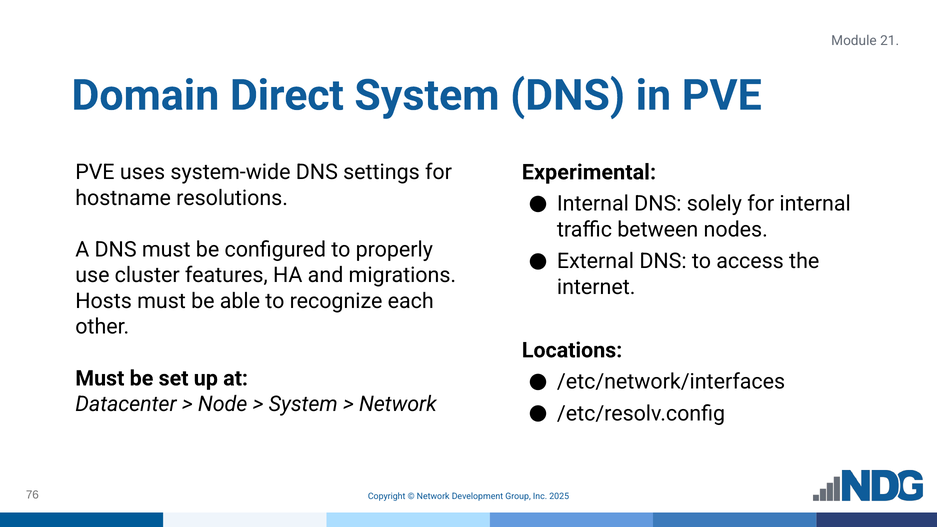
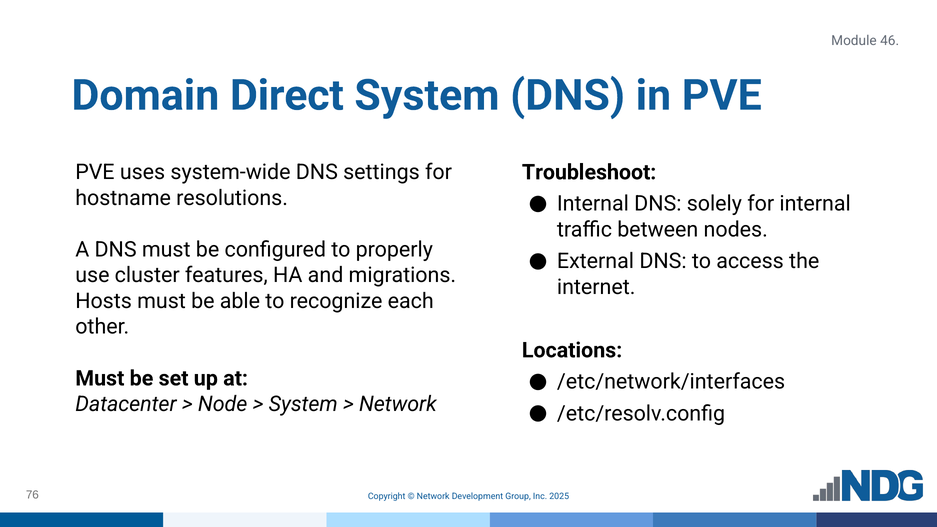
21: 21 -> 46
Experimental: Experimental -> Troubleshoot
